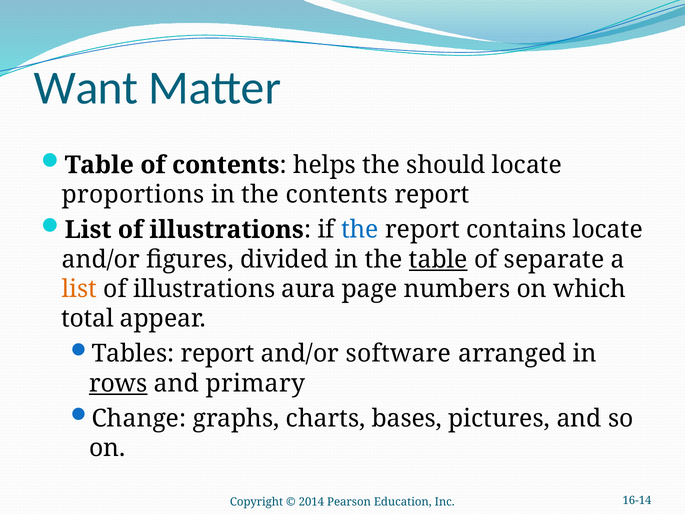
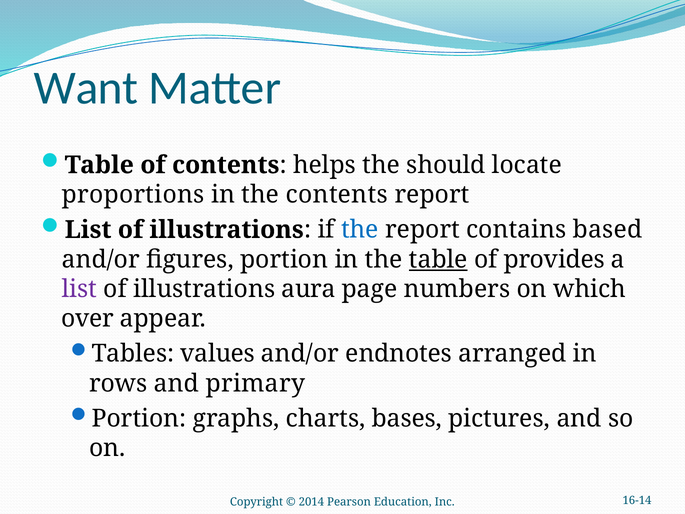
contains locate: locate -> based
figures divided: divided -> portion
separate: separate -> provides
list at (79, 289) colour: orange -> purple
total: total -> over
Tables report: report -> values
software: software -> endnotes
rows underline: present -> none
Change at (139, 418): Change -> Portion
